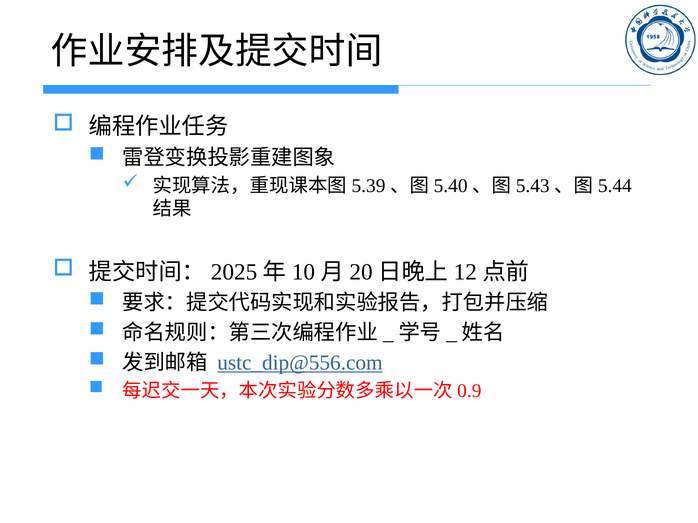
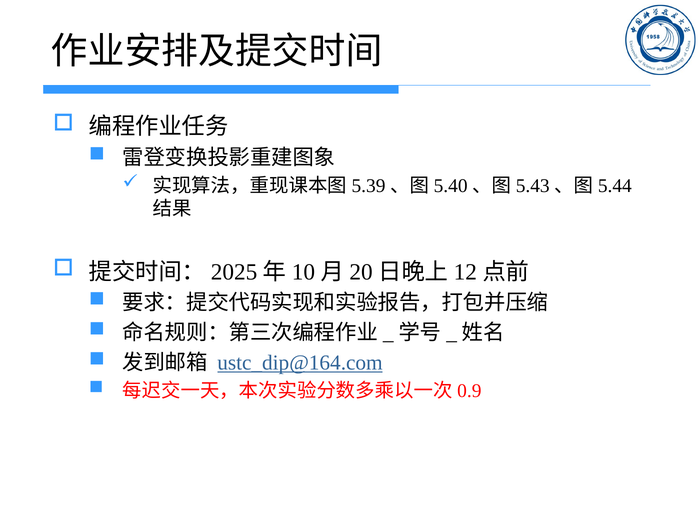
ustc_dip@556.com: ustc_dip@556.com -> ustc_dip@164.com
